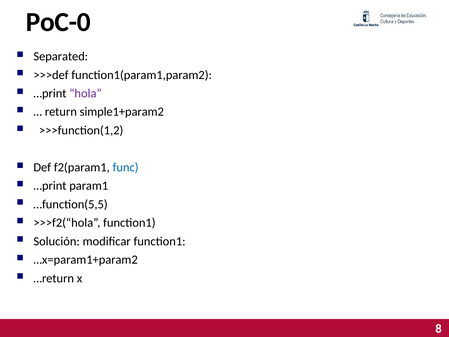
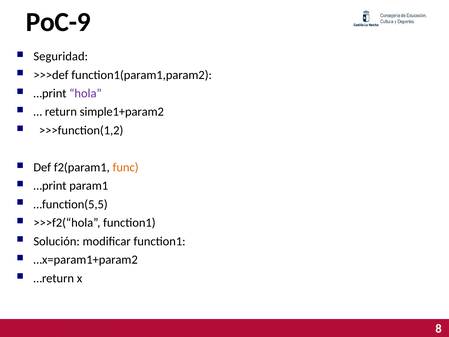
PoC-0: PoC-0 -> PoC-9
Separated: Separated -> Seguridad
func colour: blue -> orange
